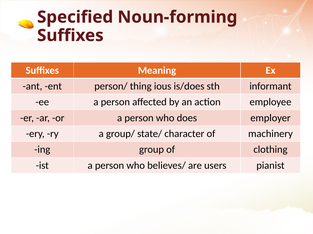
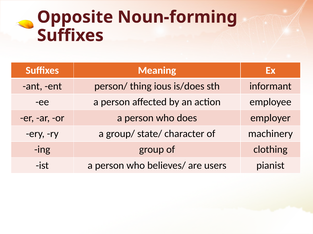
Specified: Specified -> Opposite
